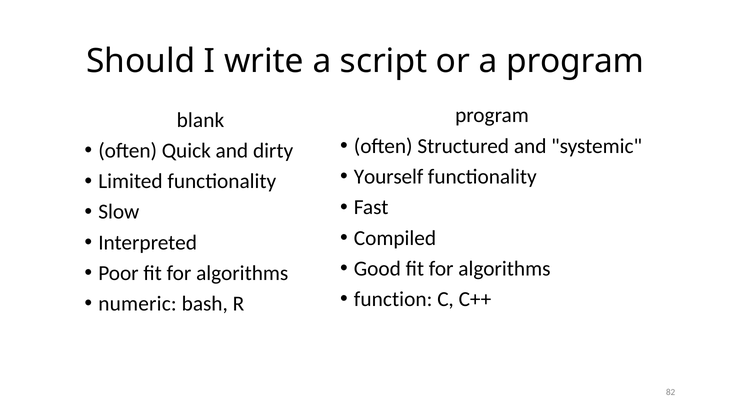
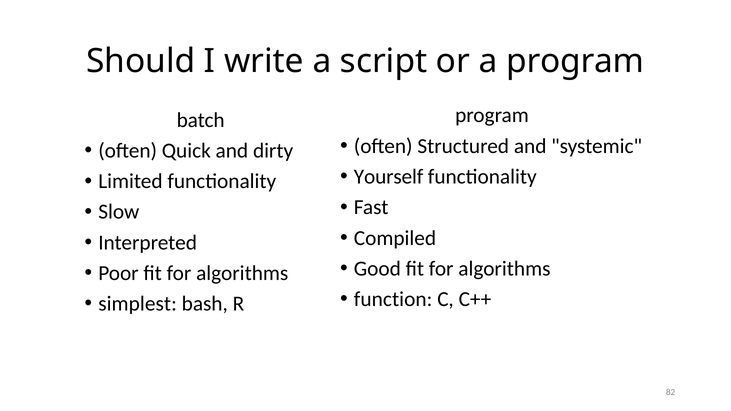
blank: blank -> batch
numeric: numeric -> simplest
